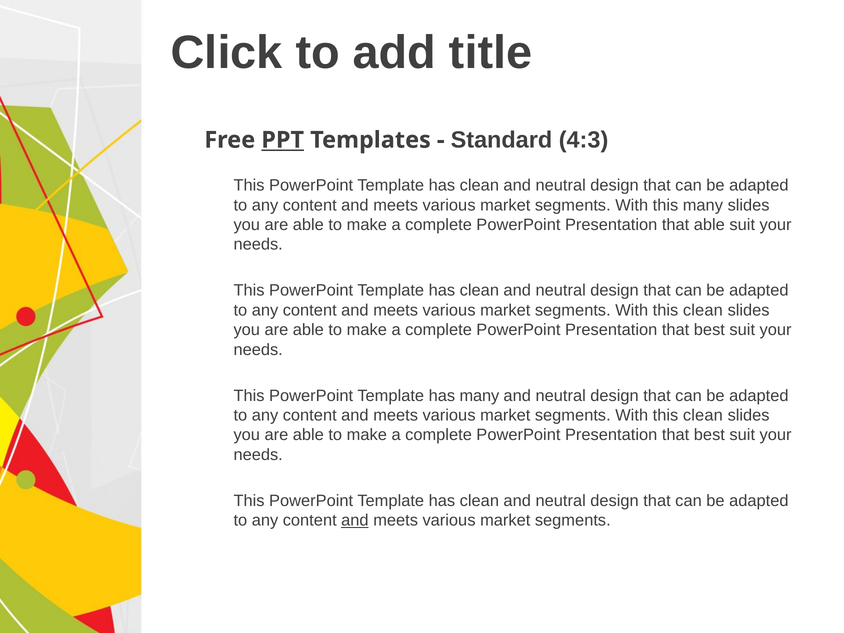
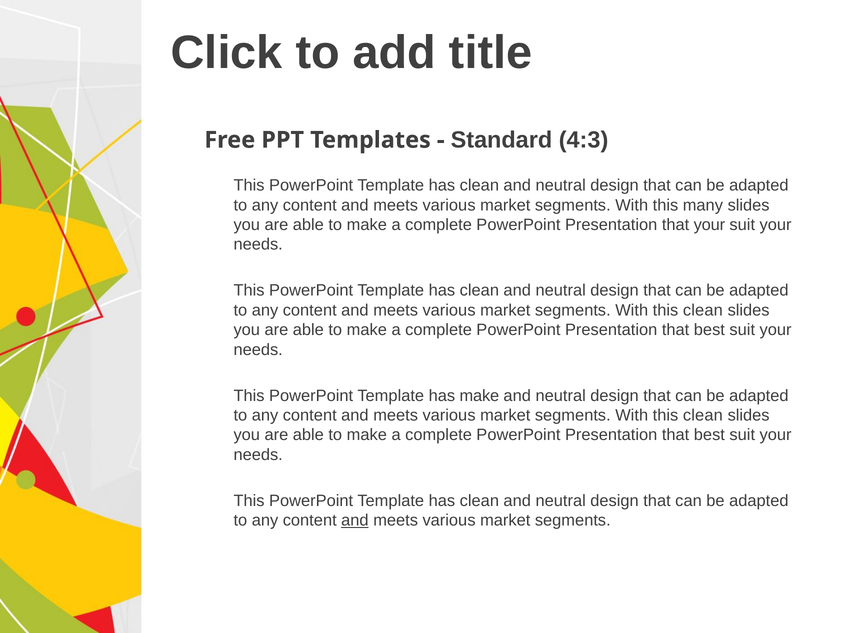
PPT underline: present -> none
that able: able -> your
has many: many -> make
